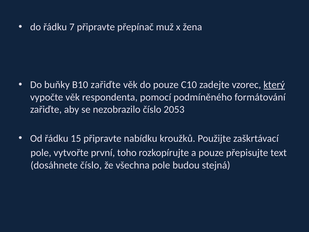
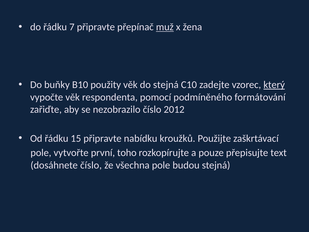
muž underline: none -> present
B10 zařiďte: zařiďte -> použity
do pouze: pouze -> stejná
2053: 2053 -> 2012
